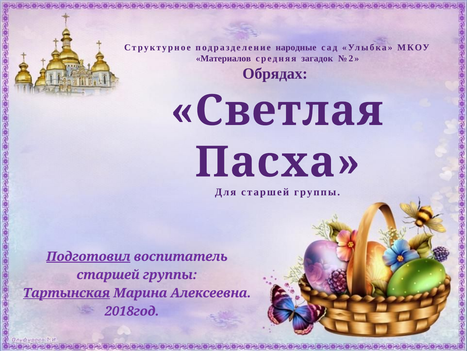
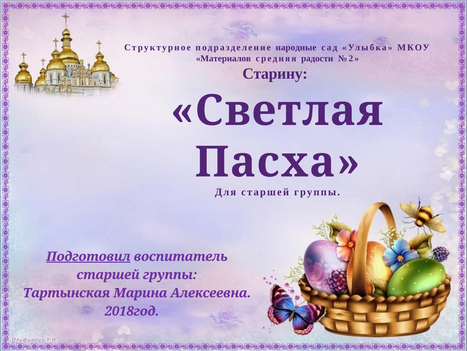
загадок: загадок -> радости
Обрядах: Обрядах -> Старину
Тартынская underline: present -> none
